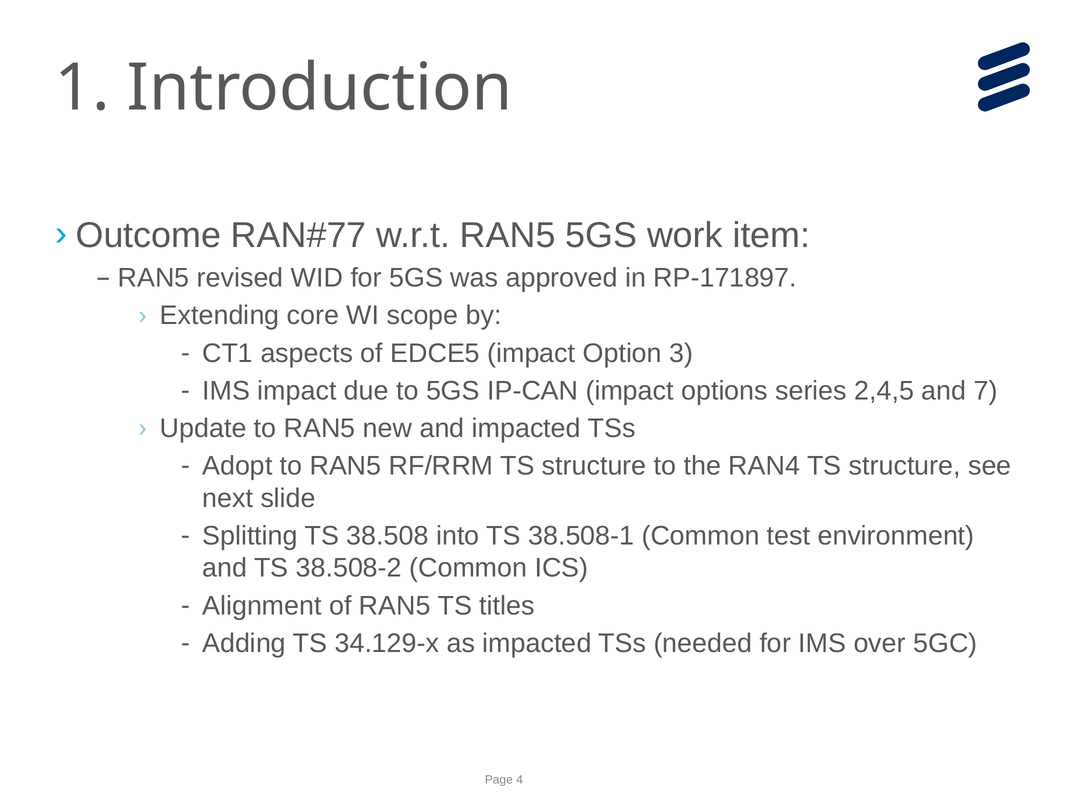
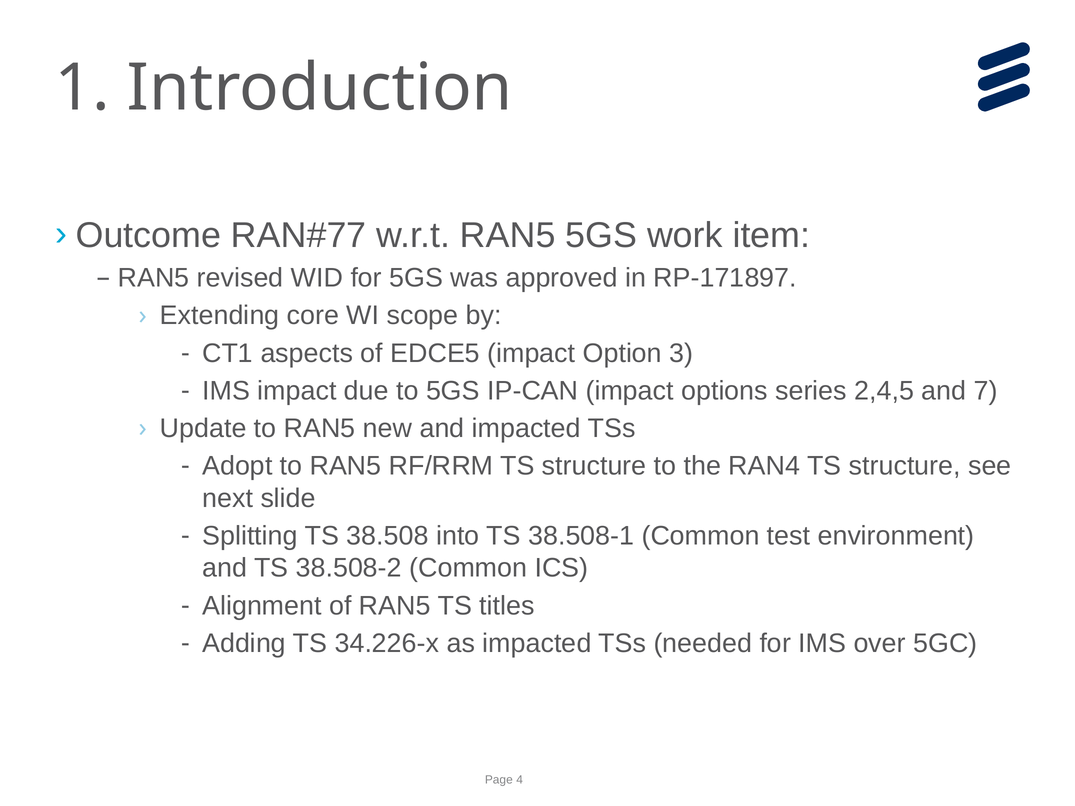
34.129-x: 34.129-x -> 34.226-x
